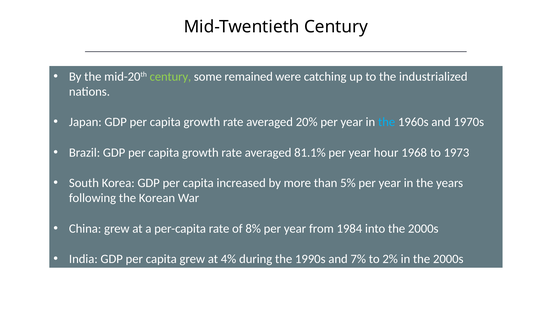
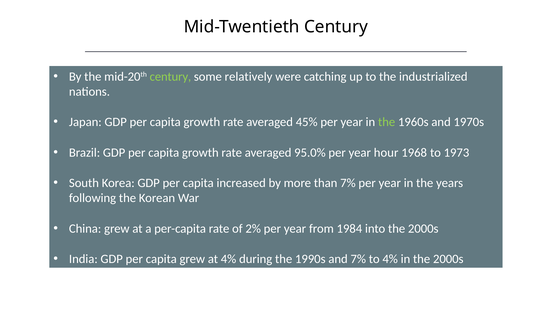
remained: remained -> relatively
20%: 20% -> 45%
the at (387, 122) colour: light blue -> light green
81.1%: 81.1% -> 95.0%
than 5%: 5% -> 7%
8%: 8% -> 2%
to 2%: 2% -> 4%
